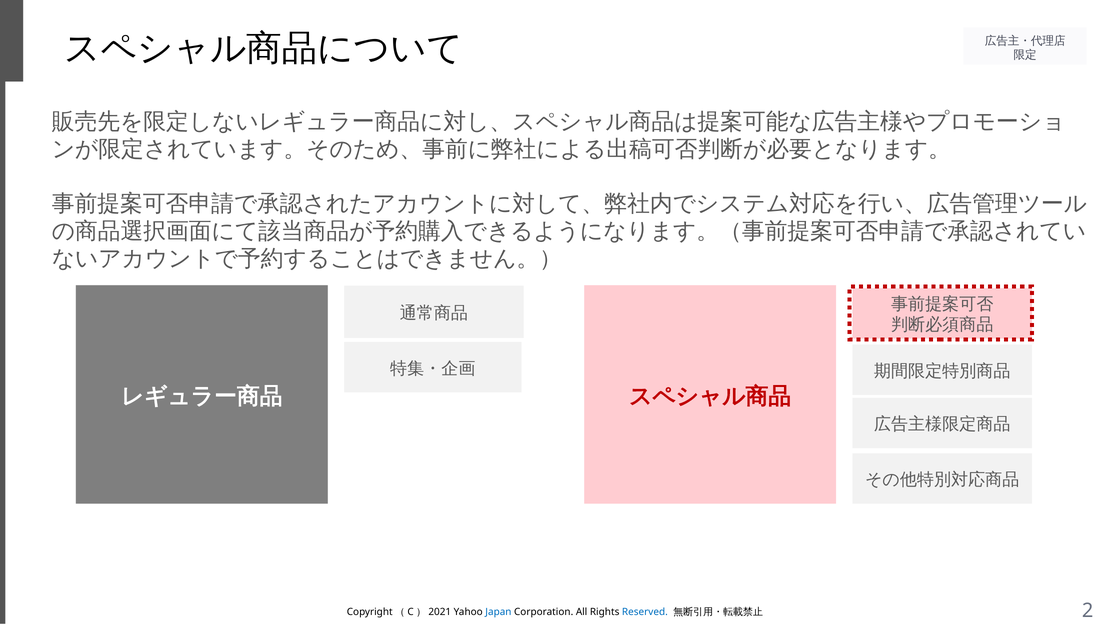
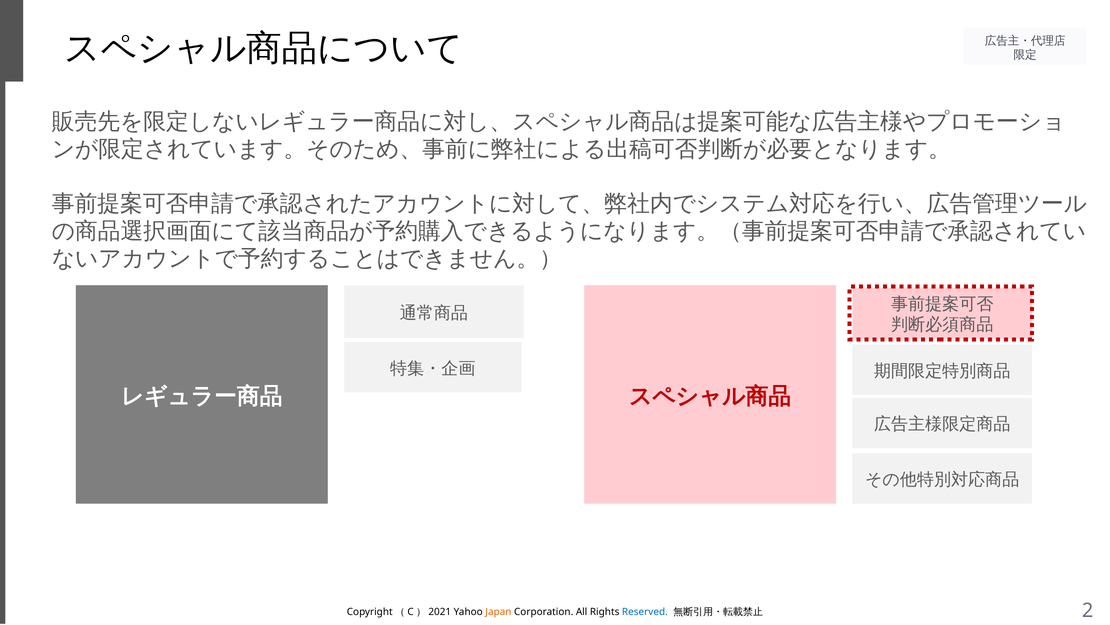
Japan colour: blue -> orange
